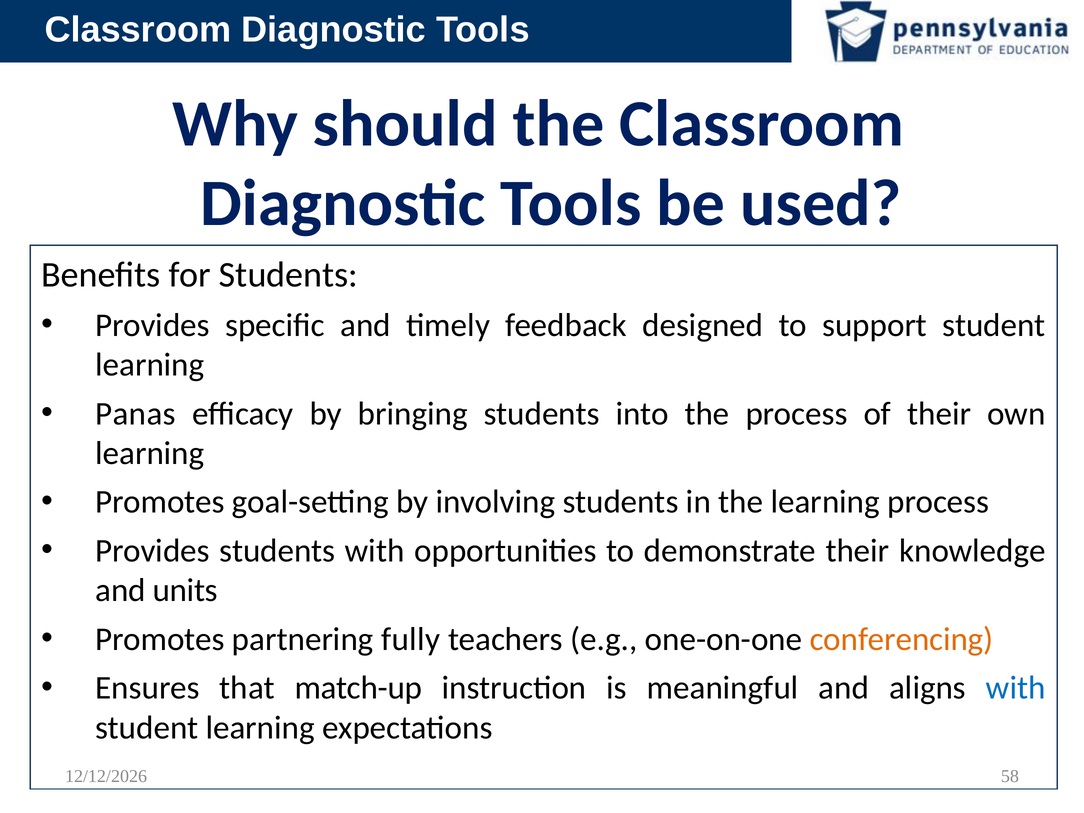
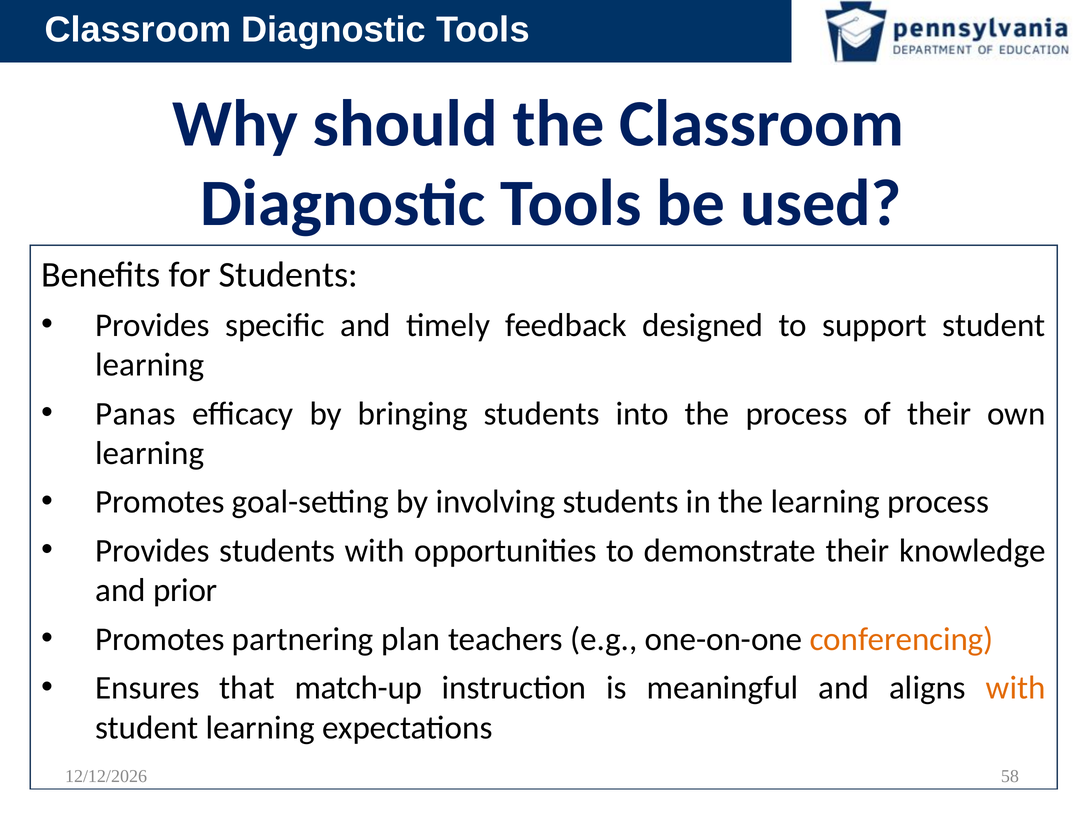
units: units -> prior
fully: fully -> plan
with at (1016, 688) colour: blue -> orange
